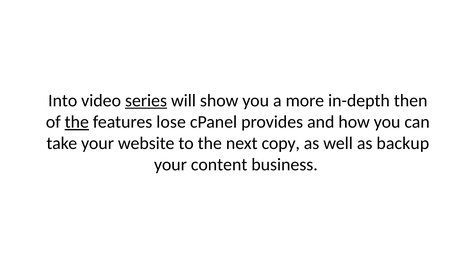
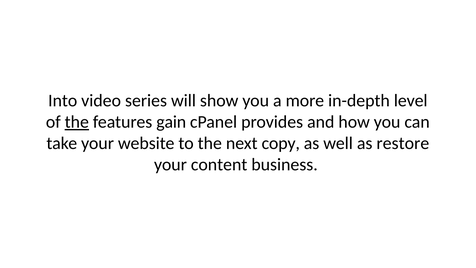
series underline: present -> none
then: then -> level
lose: lose -> gain
backup: backup -> restore
